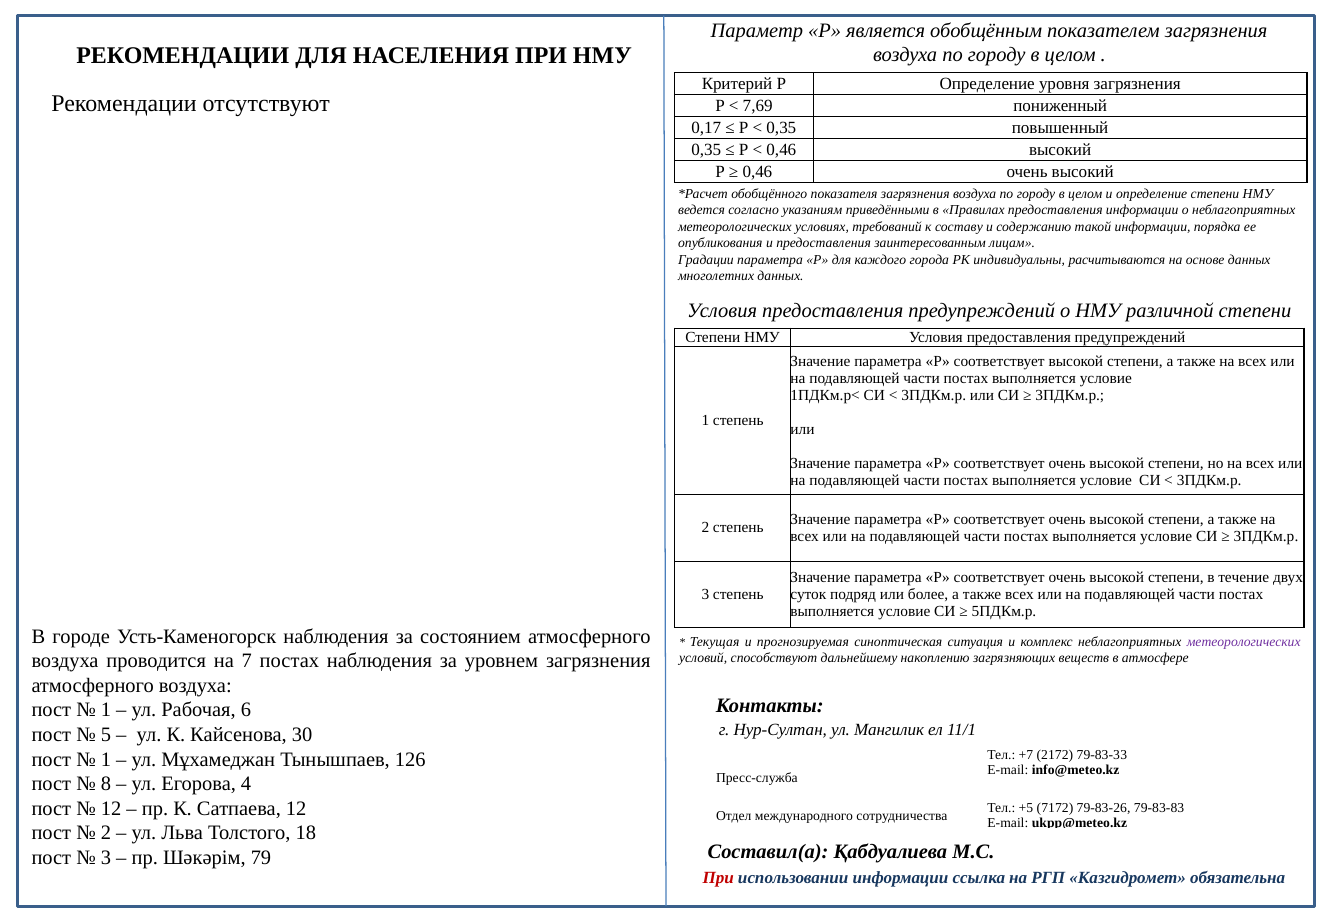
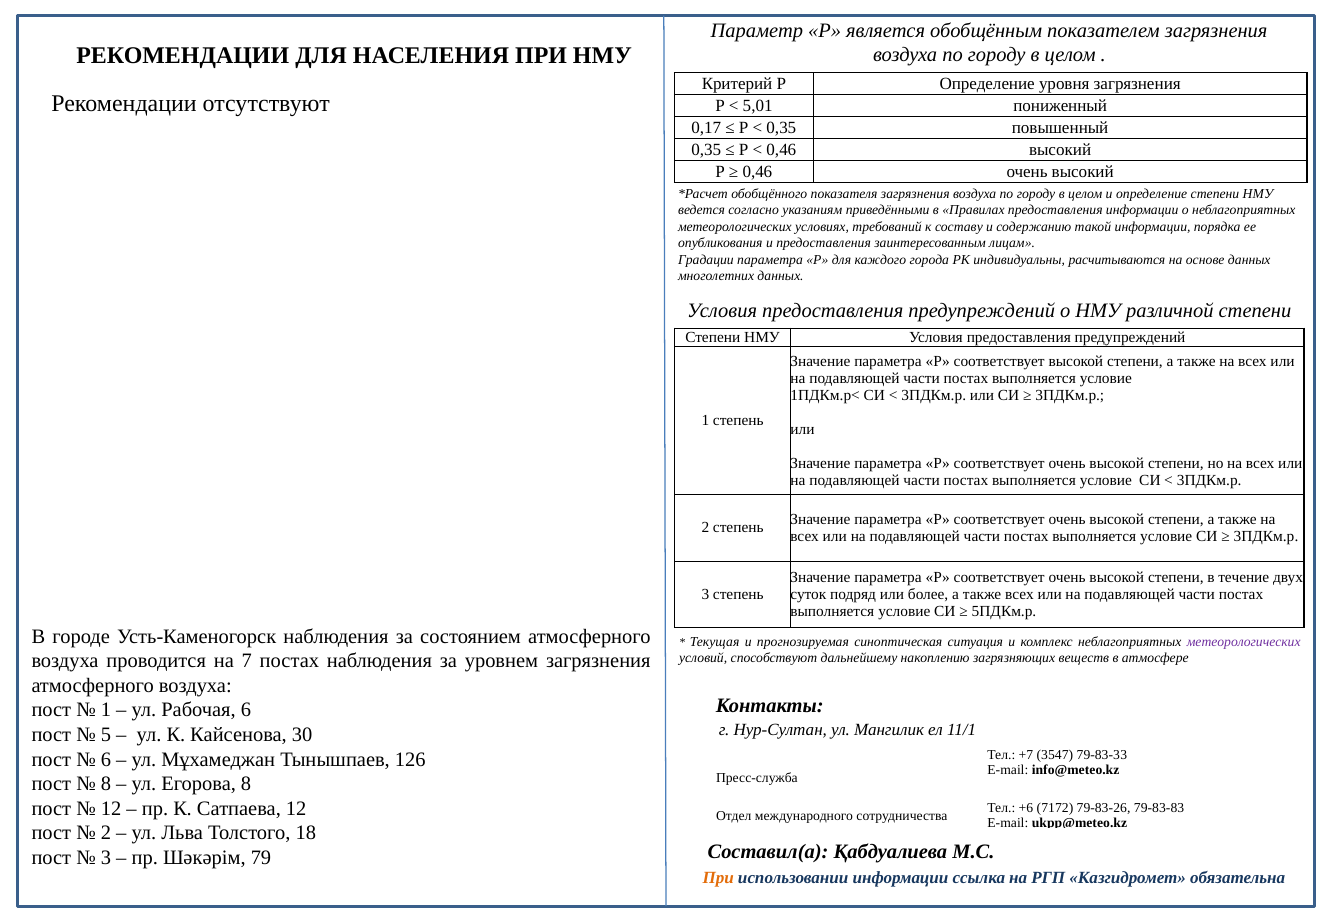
7,69: 7,69 -> 5,01
2172: 2172 -> 3547
1 at (106, 759): 1 -> 6
Егорова 4: 4 -> 8
+5: +5 -> +6
При at (718, 878) colour: red -> orange
